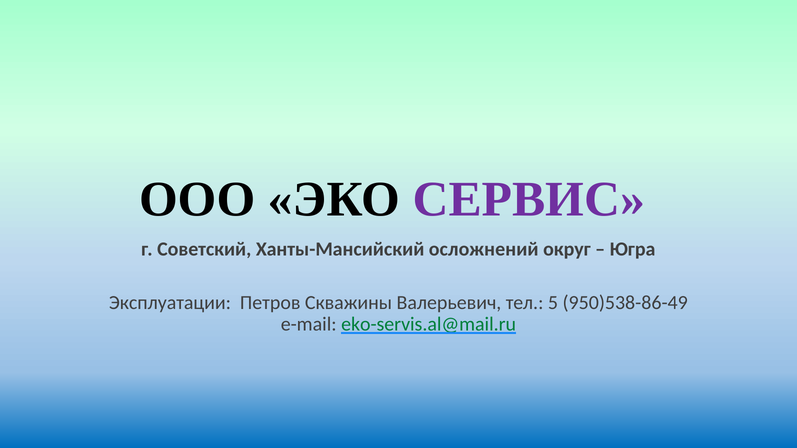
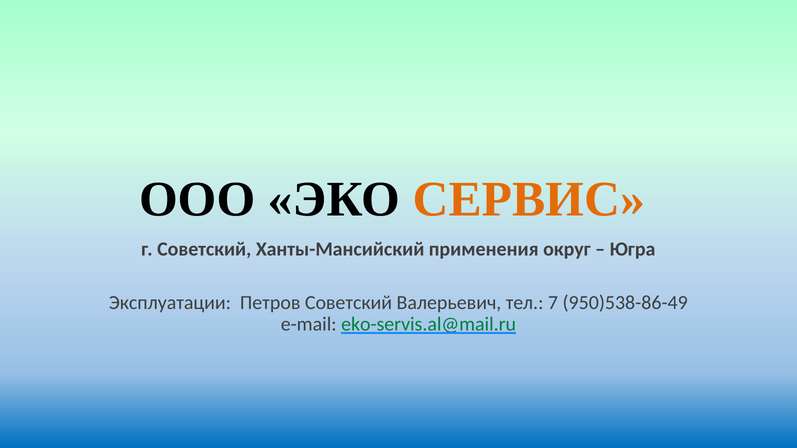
СЕРВИС colour: purple -> orange
осложнений: осложнений -> применения
Петров Скважины: Скважины -> Советский
5: 5 -> 7
